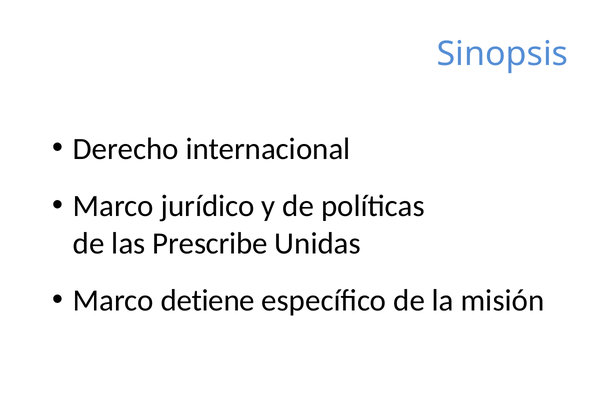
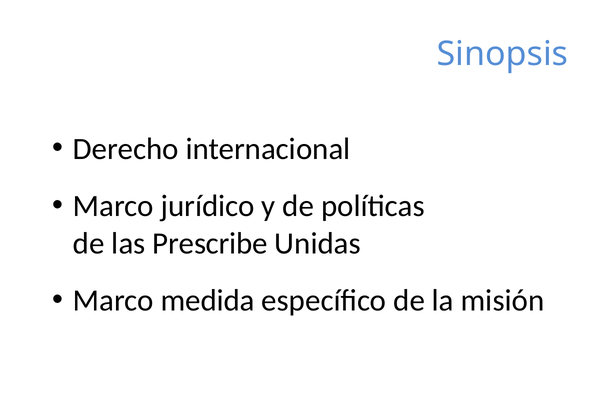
detiene: detiene -> medida
